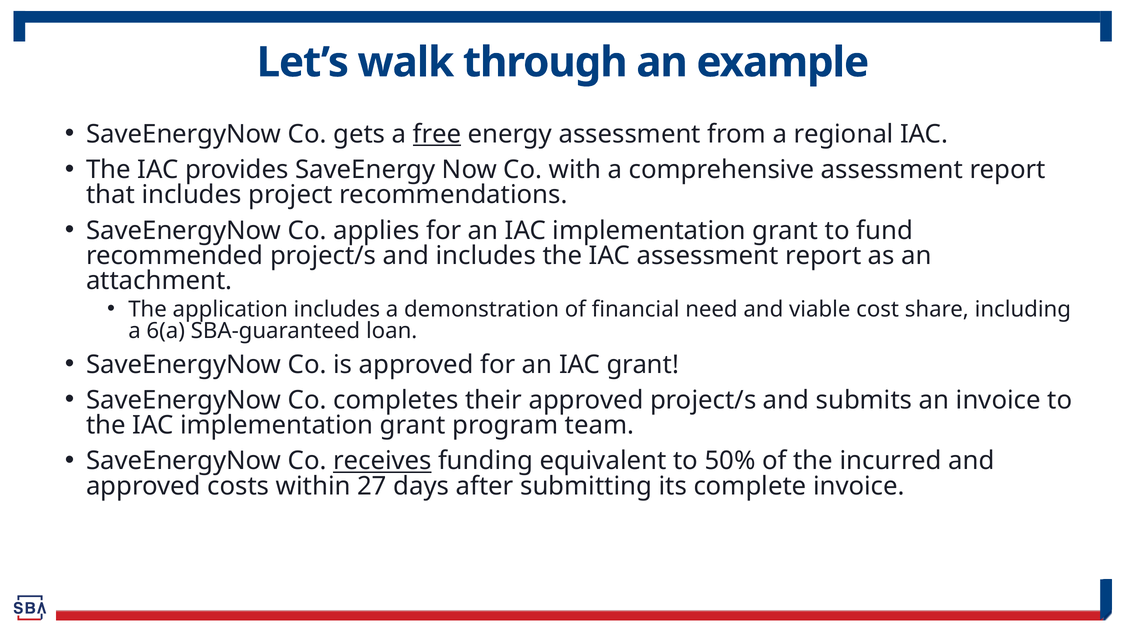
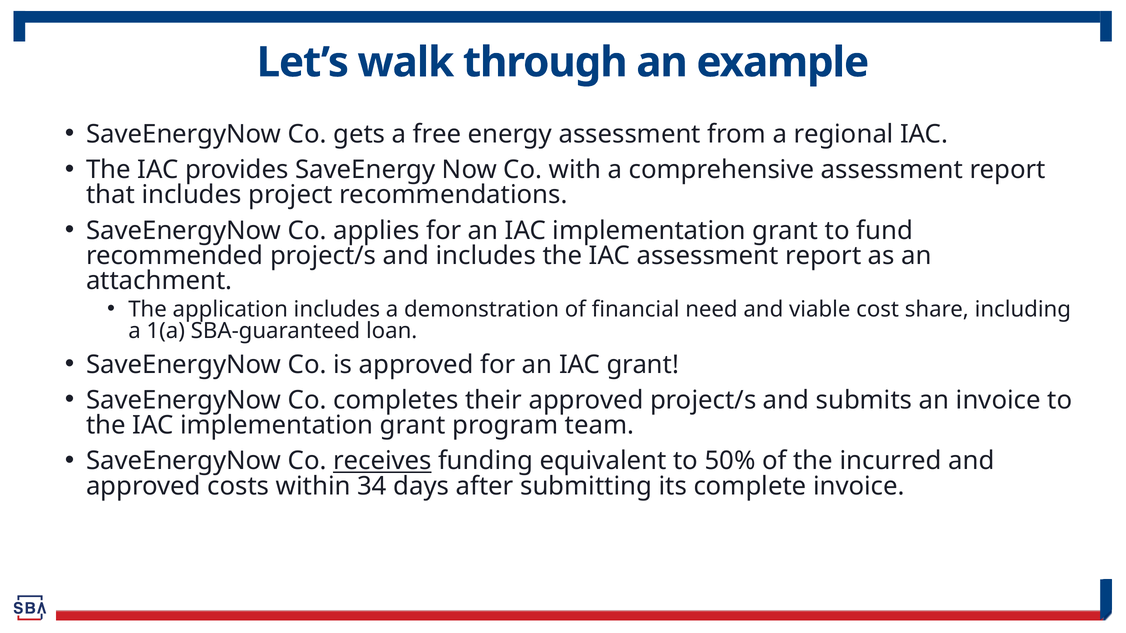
free underline: present -> none
6(a: 6(a -> 1(a
27: 27 -> 34
